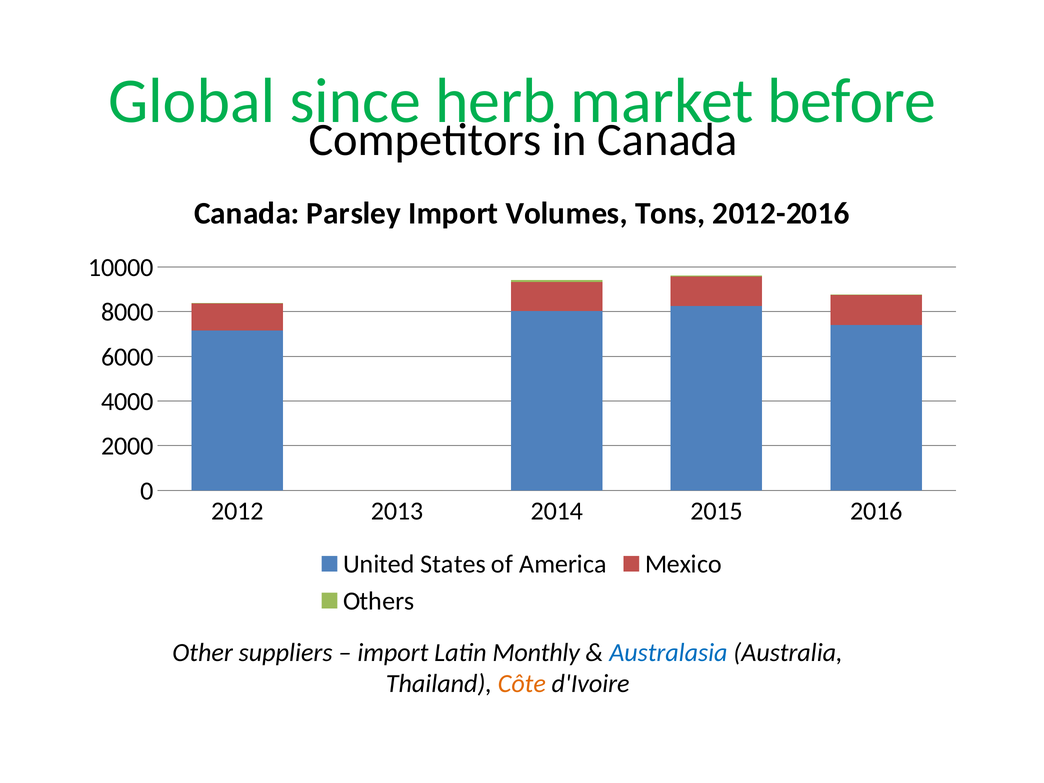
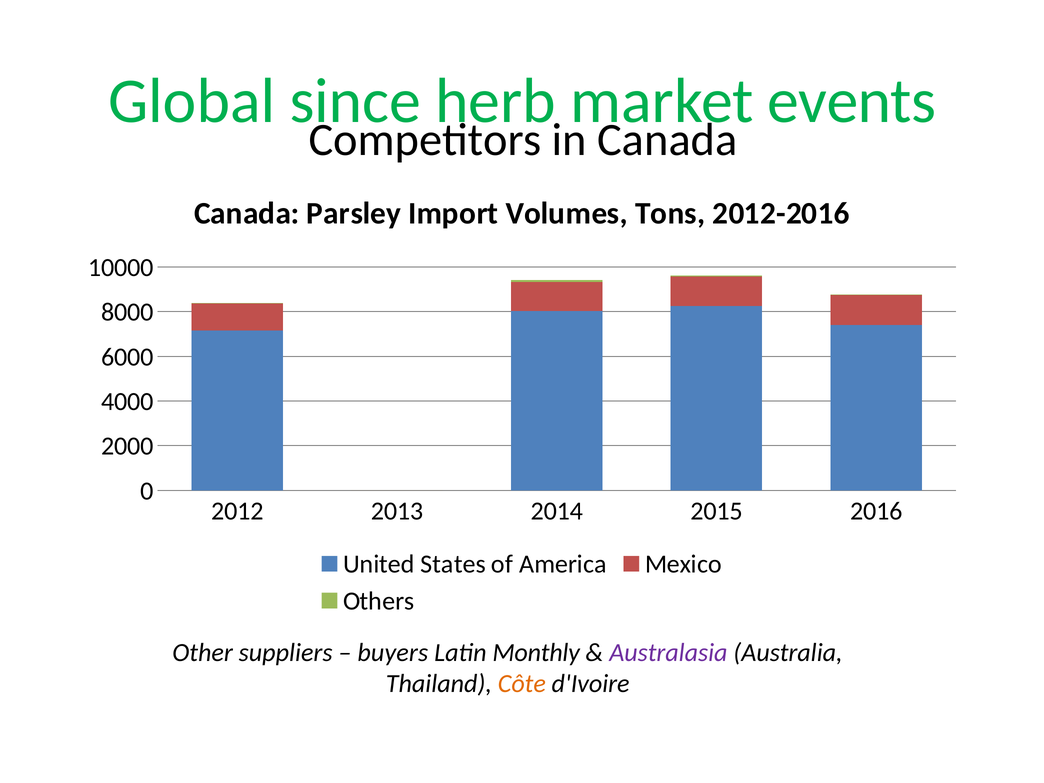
before: before -> events
import at (393, 653): import -> buyers
Australasia colour: blue -> purple
